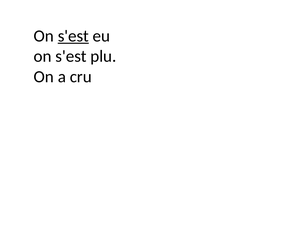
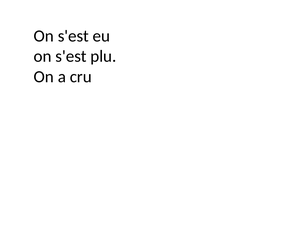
s'est at (73, 36) underline: present -> none
